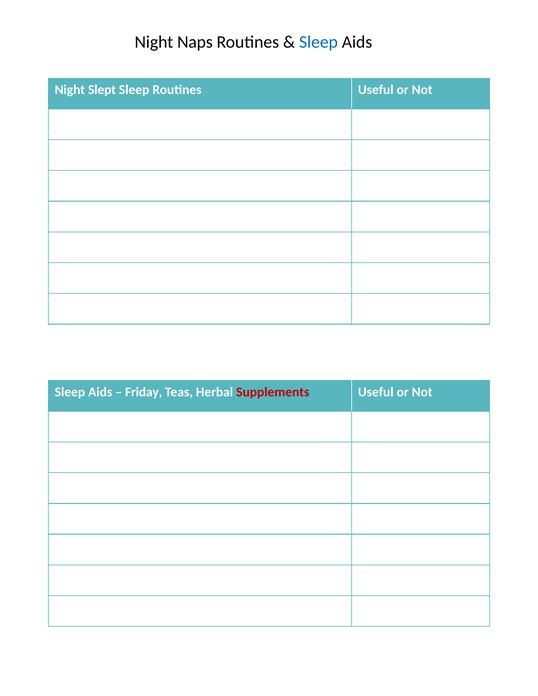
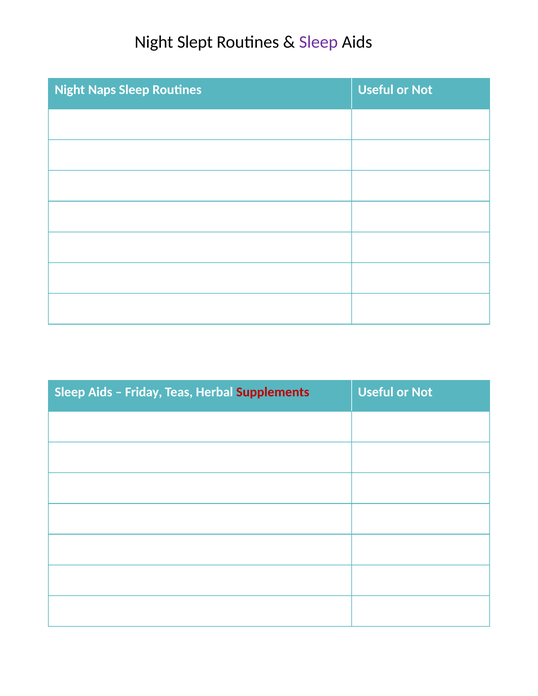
Naps: Naps -> Slept
Sleep at (318, 42) colour: blue -> purple
Slept: Slept -> Naps
